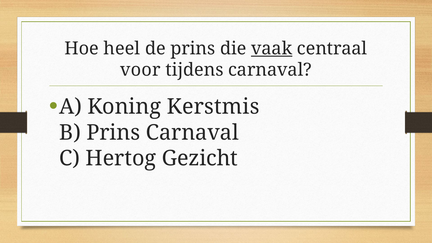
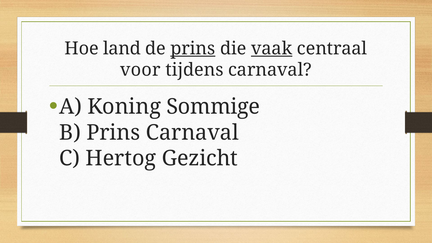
heel: heel -> land
prins at (193, 48) underline: none -> present
Kerstmis: Kerstmis -> Sommige
